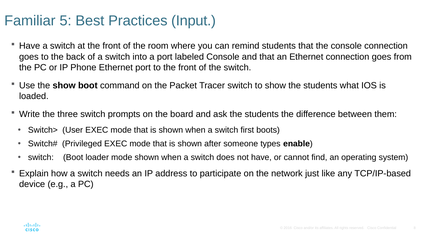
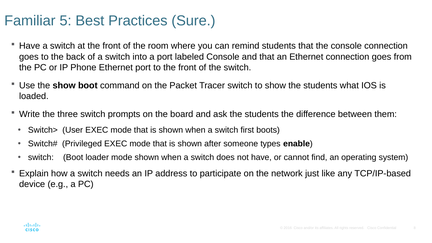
Input: Input -> Sure
